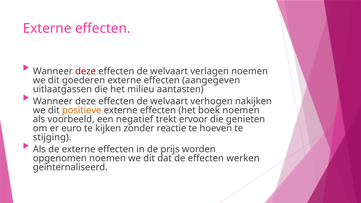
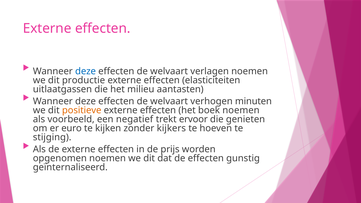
deze at (86, 71) colour: red -> blue
goederen: goederen -> productie
aangegeven: aangegeven -> elasticiteiten
nakijken: nakijken -> minuten
reactie: reactie -> kijkers
werken: werken -> gunstig
